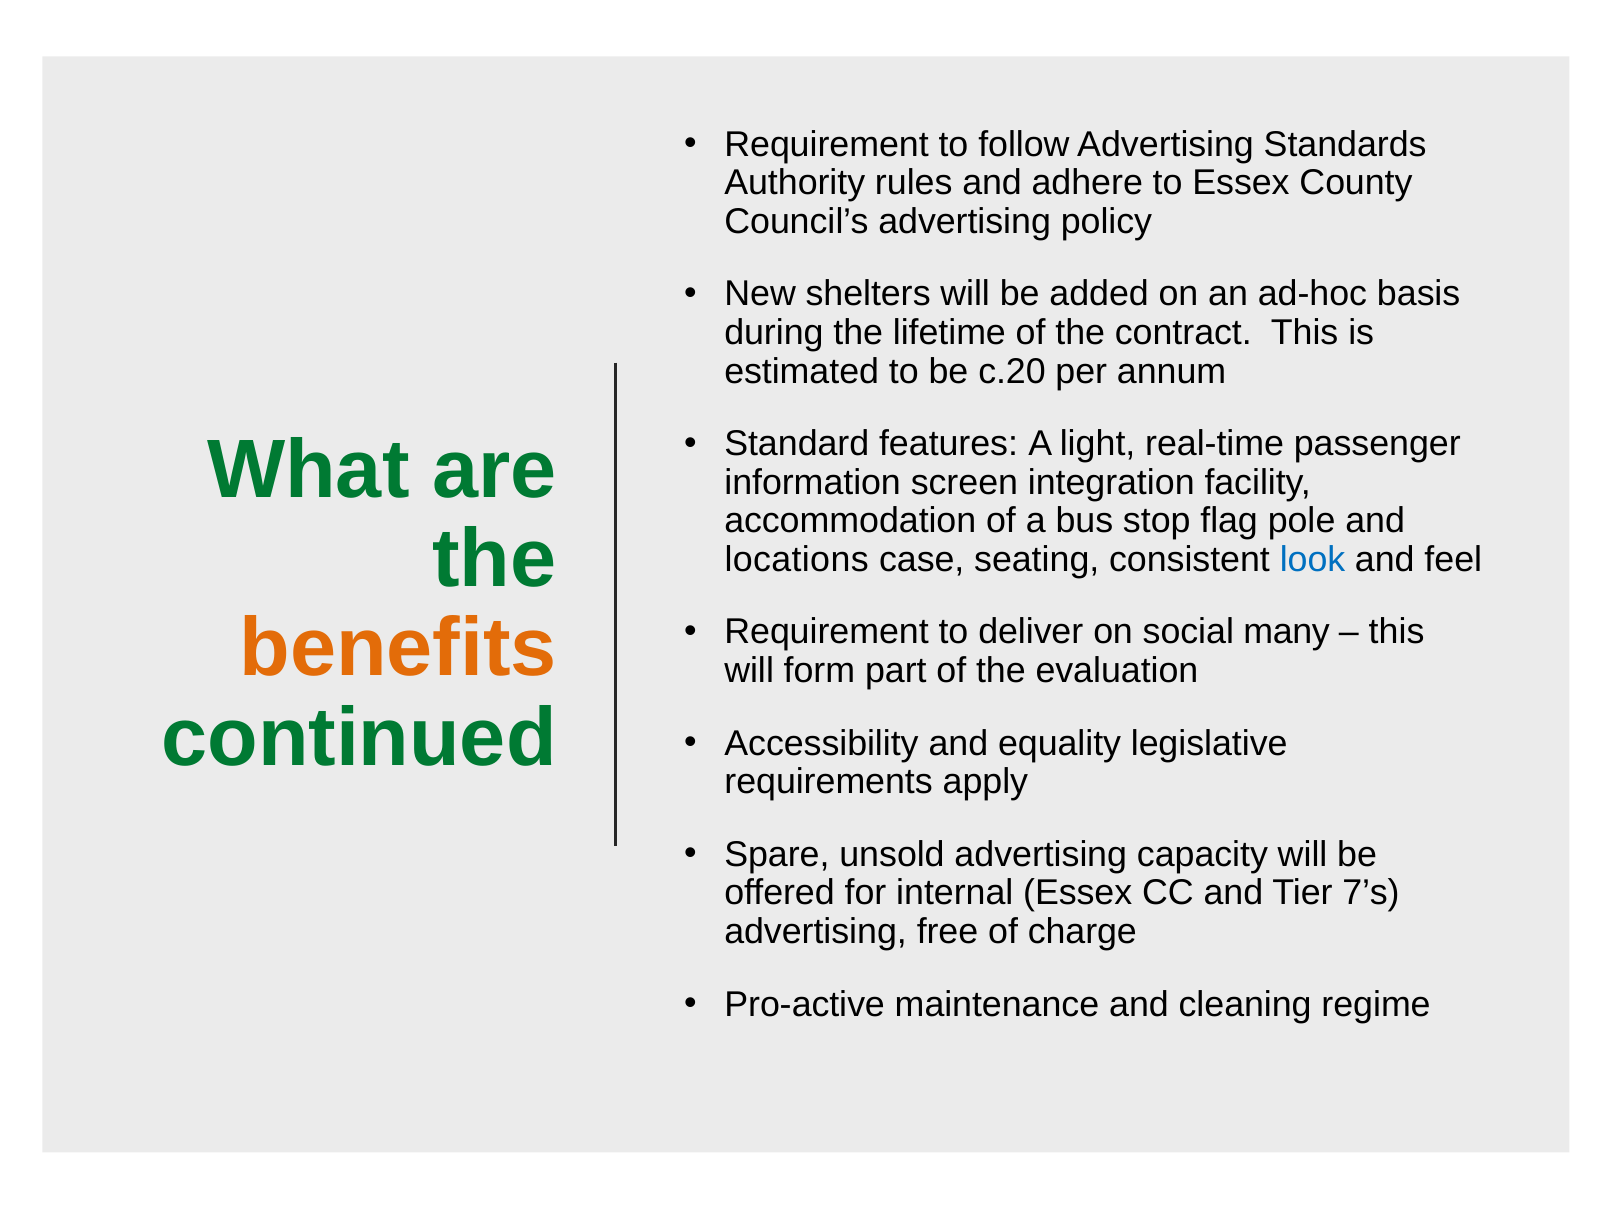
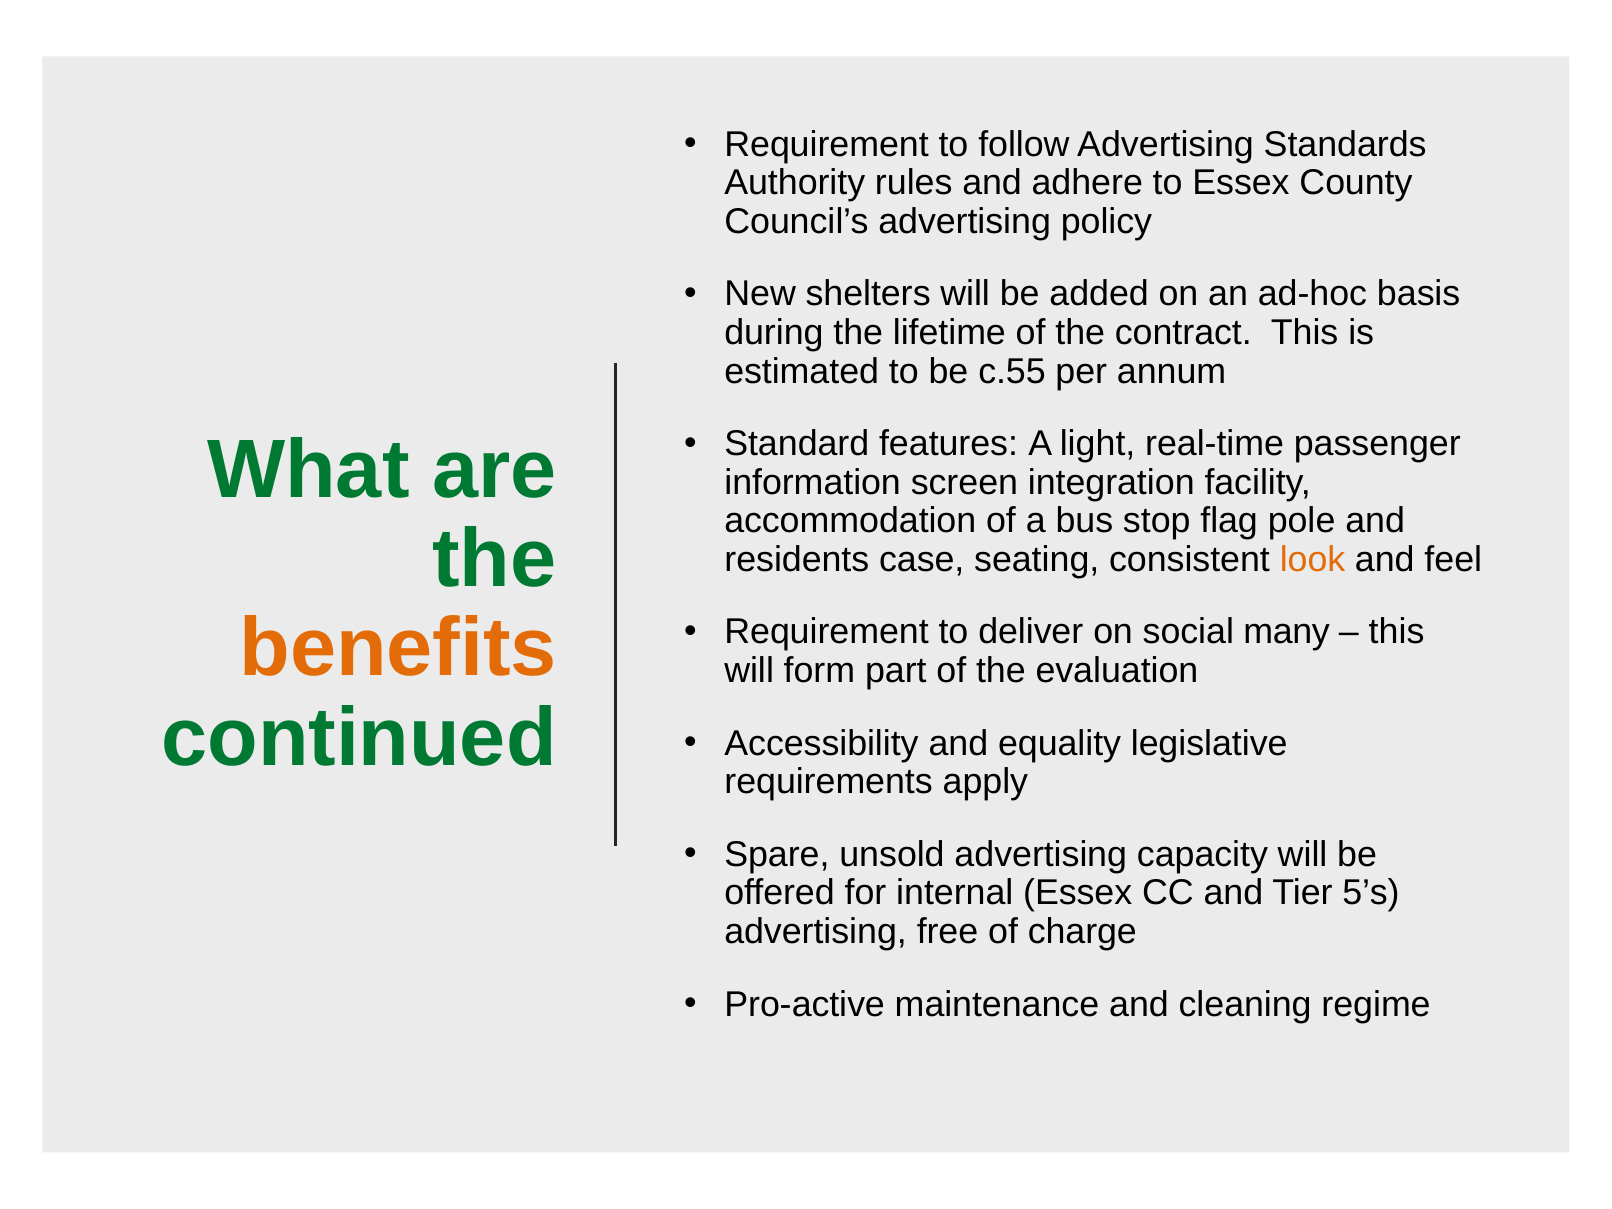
c.20: c.20 -> c.55
locations: locations -> residents
look colour: blue -> orange
7’s: 7’s -> 5’s
